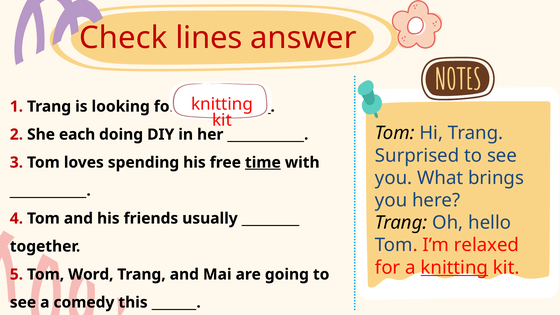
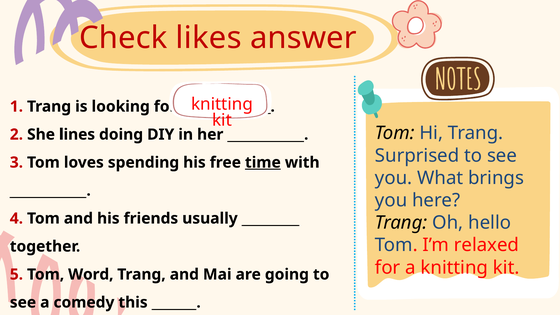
lines: lines -> likes
each: each -> lines
knitting at (454, 268) underline: present -> none
